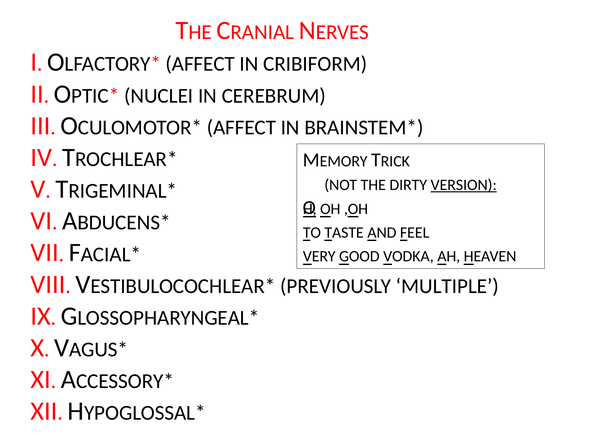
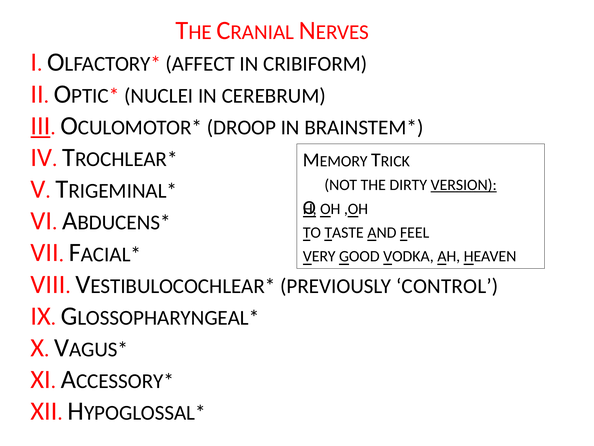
III underline: none -> present
AFFECT at (241, 127): AFFECT -> DROOP
MULTIPLE: MULTIPLE -> CONTROL
